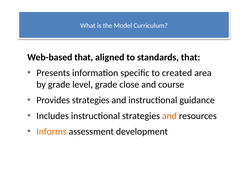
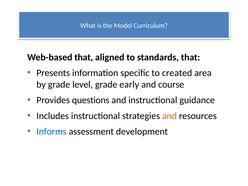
close: close -> early
Provides strategies: strategies -> questions
Informs colour: orange -> blue
